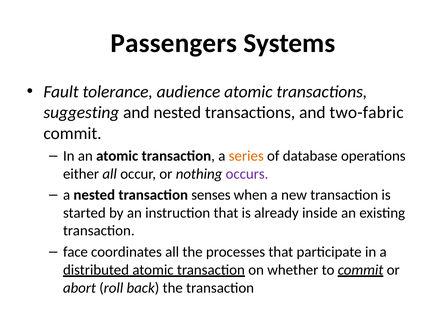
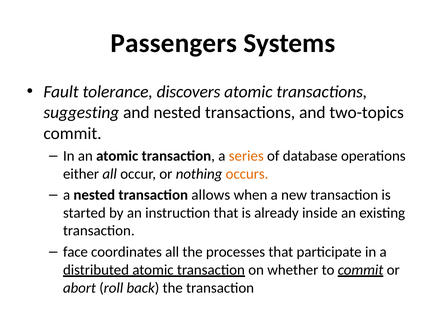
audience: audience -> discovers
two-fabric: two-fabric -> two-topics
occurs colour: purple -> orange
senses: senses -> allows
